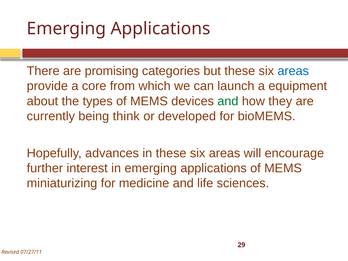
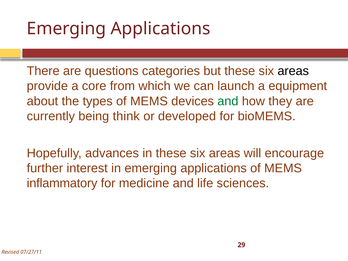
promising: promising -> questions
areas at (293, 71) colour: blue -> black
miniaturizing: miniaturizing -> inflammatory
